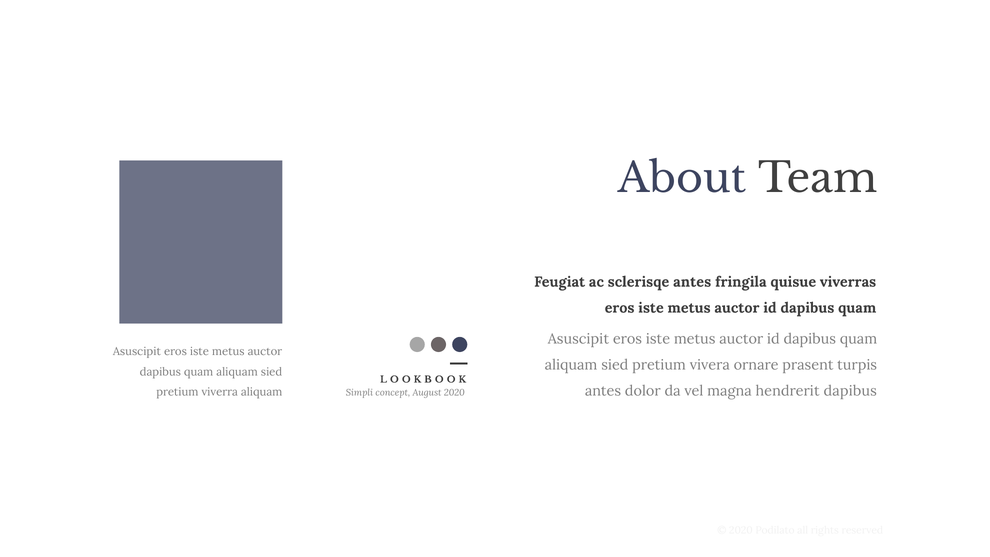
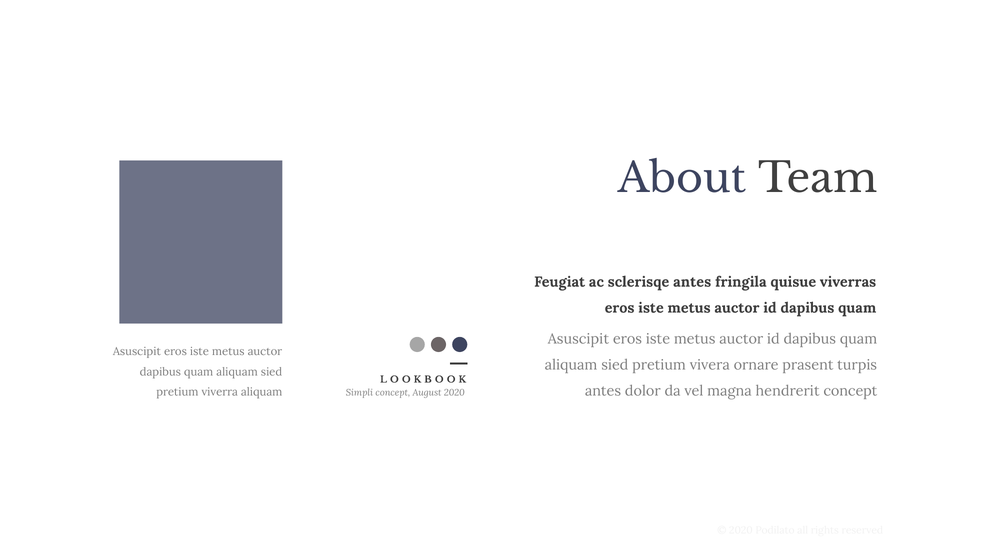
hendrerit dapibus: dapibus -> concept
